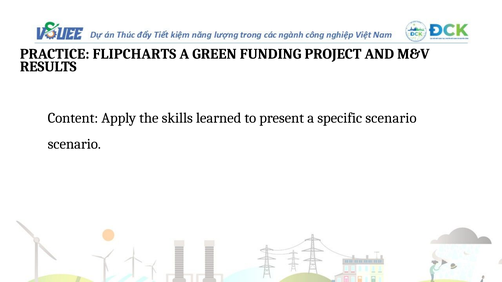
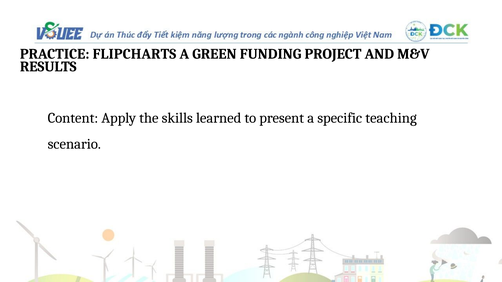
specific scenario: scenario -> teaching
